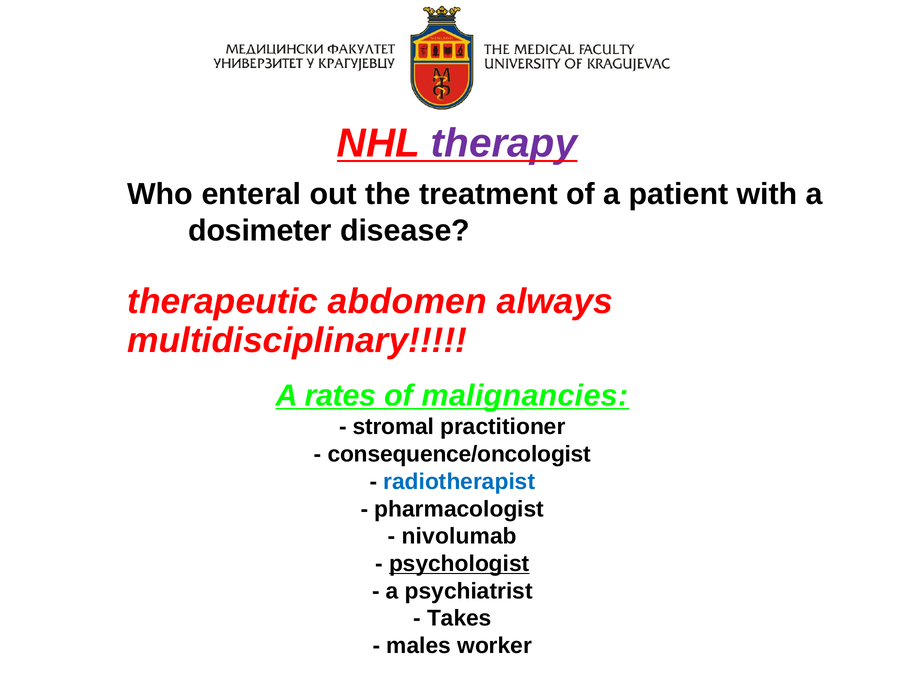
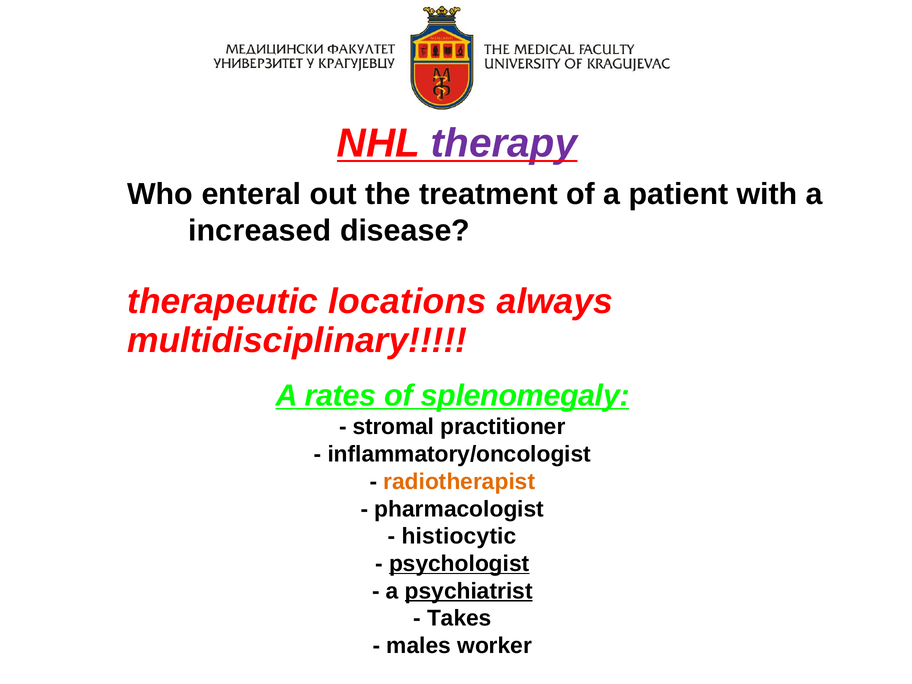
dosimeter: dosimeter -> increased
abdomen: abdomen -> locations
malignancies: malignancies -> splenomegaly
consequence/oncologist: consequence/oncologist -> inflammatory/oncologist
radiotherapist colour: blue -> orange
nivolumab: nivolumab -> histiocytic
psychiatrist underline: none -> present
